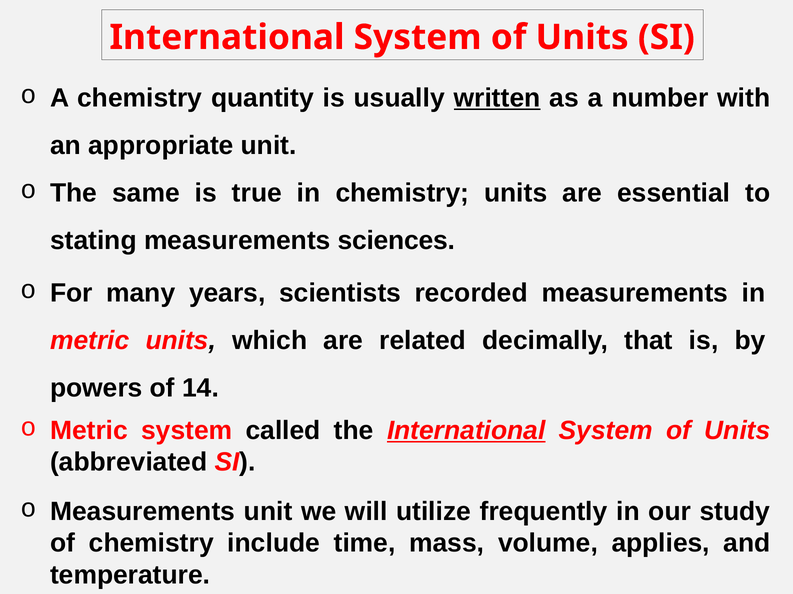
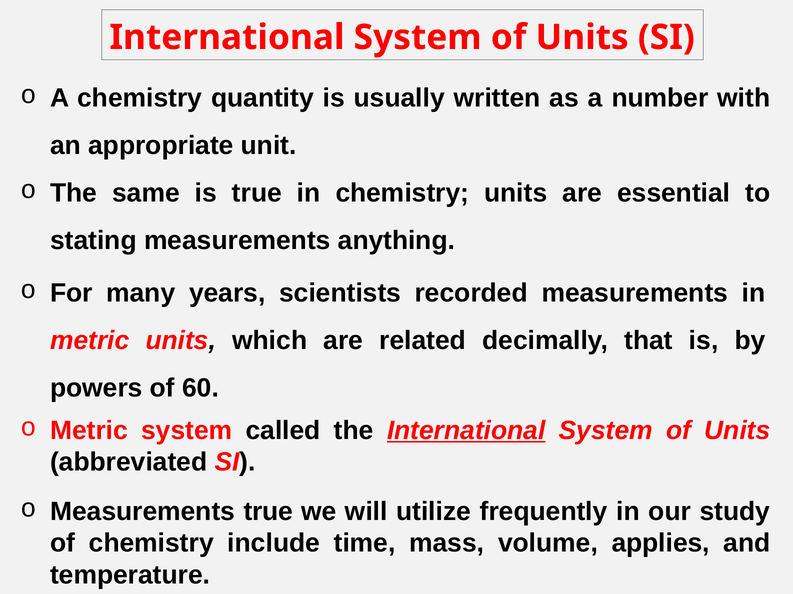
written underline: present -> none
sciences: sciences -> anything
14: 14 -> 60
Measurements unit: unit -> true
